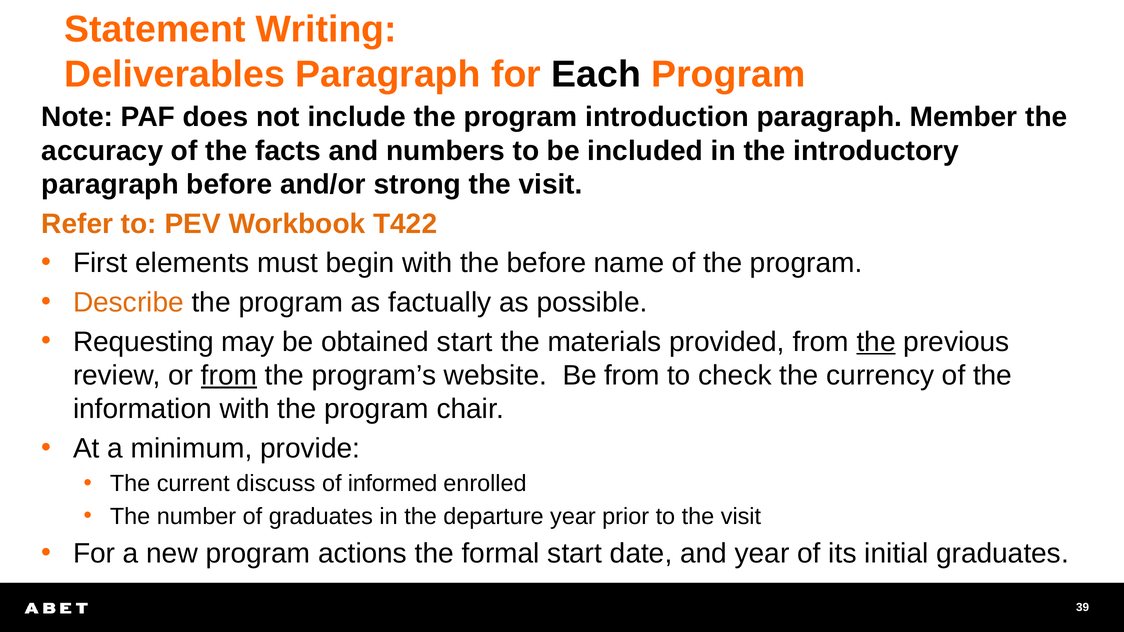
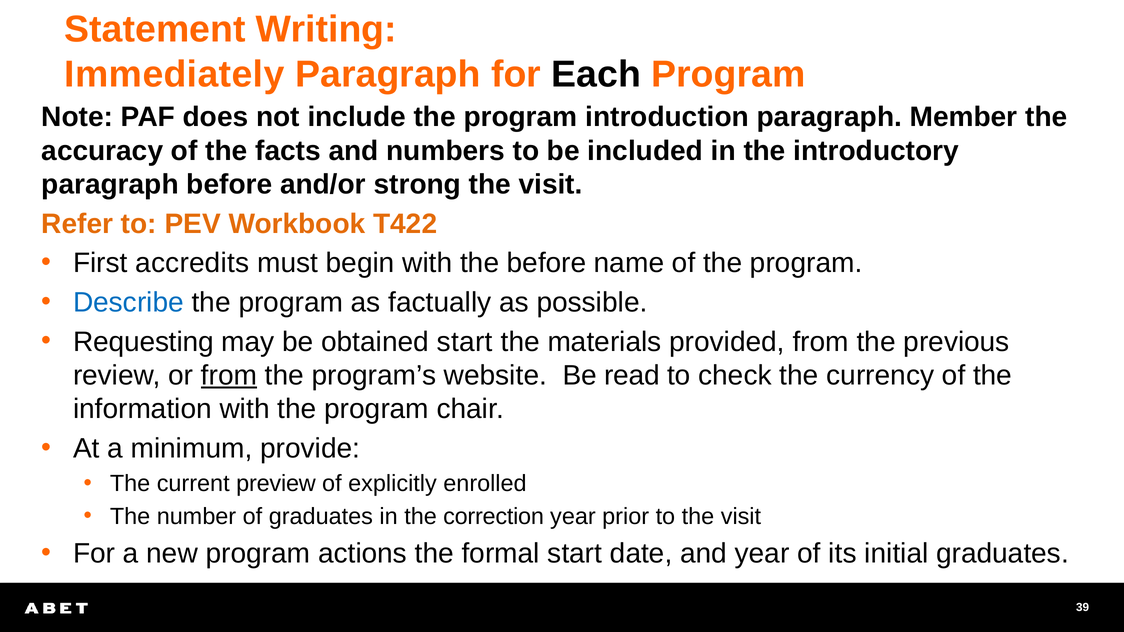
Deliverables: Deliverables -> Immediately
elements: elements -> accredits
Describe colour: orange -> blue
the at (876, 342) underline: present -> none
Be from: from -> read
discuss: discuss -> preview
informed: informed -> explicitly
departure: departure -> correction
